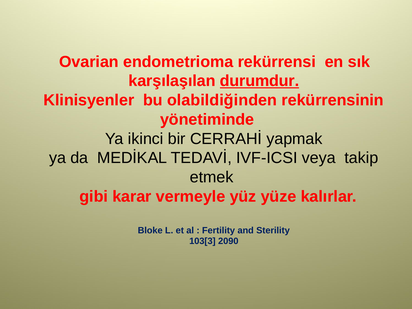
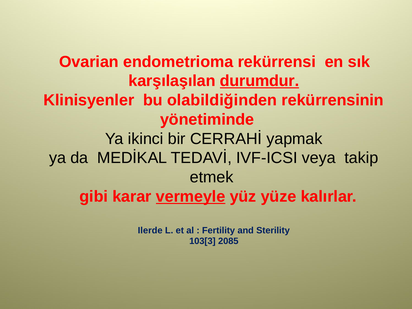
vermeyle underline: none -> present
Bloke: Bloke -> Ilerde
2090: 2090 -> 2085
